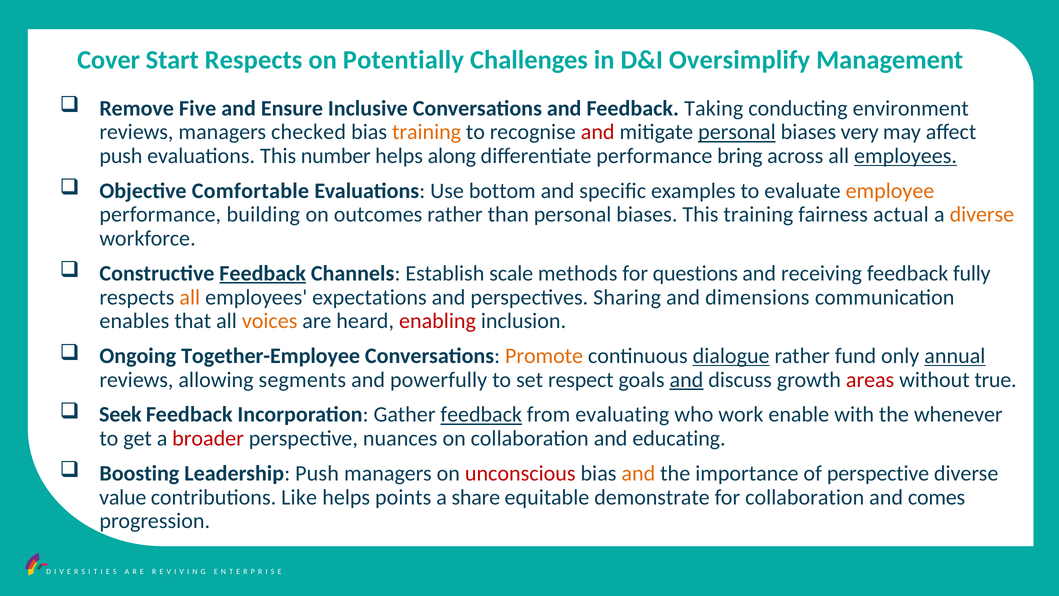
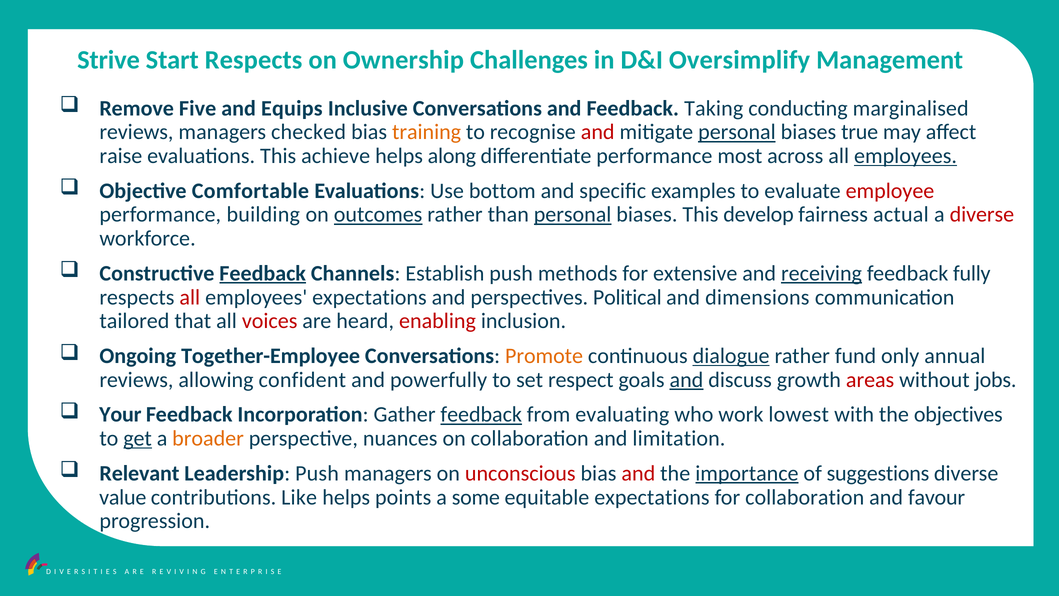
Cover: Cover -> Strive
Potentially: Potentially -> Ownership
Ensure: Ensure -> Equips
environment: environment -> marginalised
very: very -> true
push at (121, 156): push -> raise
number: number -> achieve
bring: bring -> most
employee colour: orange -> red
outcomes underline: none -> present
personal at (573, 215) underline: none -> present
This training: training -> develop
diverse at (982, 215) colour: orange -> red
Establish scale: scale -> push
questions: questions -> extensive
receiving underline: none -> present
all at (190, 297) colour: orange -> red
Sharing: Sharing -> Political
enables: enables -> tailored
voices colour: orange -> red
annual underline: present -> none
segments: segments -> confident
true: true -> jobs
Seek: Seek -> Your
enable: enable -> lowest
whenever: whenever -> objectives
get underline: none -> present
broader colour: red -> orange
educating: educating -> limitation
Boosting: Boosting -> Relevant
and at (638, 473) colour: orange -> red
importance underline: none -> present
of perspective: perspective -> suggestions
share: share -> some
equitable demonstrate: demonstrate -> expectations
comes: comes -> favour
